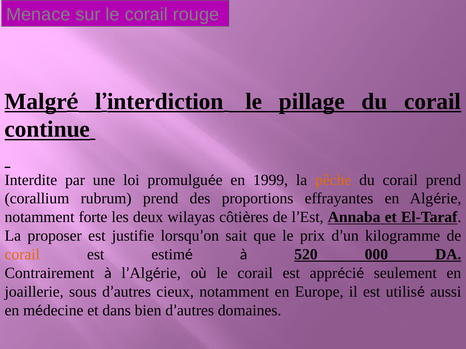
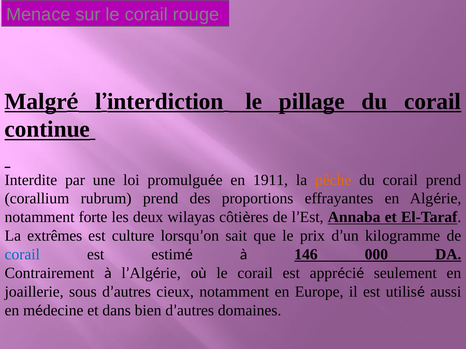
1999: 1999 -> 1911
proposer: proposer -> extrêmes
justifie: justifie -> culture
corail at (22, 255) colour: orange -> blue
520: 520 -> 146
